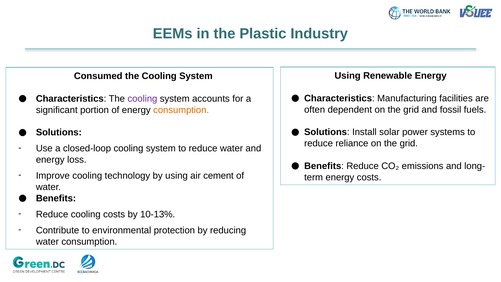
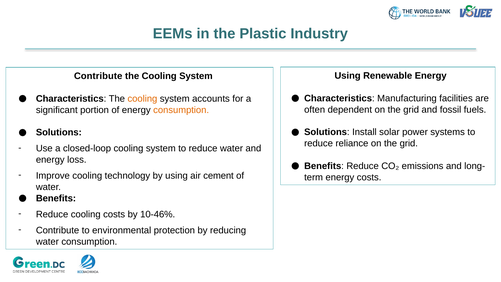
Consumed at (98, 76): Consumed -> Contribute
cooling at (142, 99) colour: purple -> orange
10-13%: 10-13% -> 10-46%
